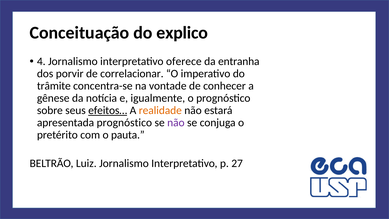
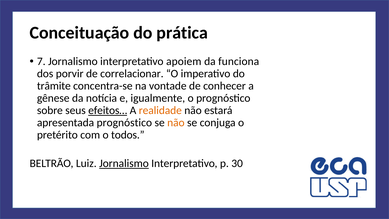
explico: explico -> prática
4: 4 -> 7
oferece: oferece -> apoiem
entranha: entranha -> funciona
não at (176, 123) colour: purple -> orange
pauta: pauta -> todos
Jornalismo at (124, 163) underline: none -> present
27: 27 -> 30
